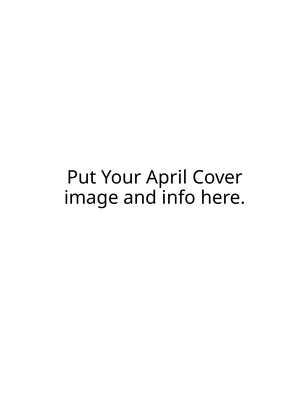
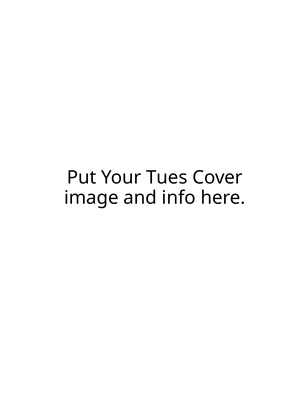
April: April -> Tues
